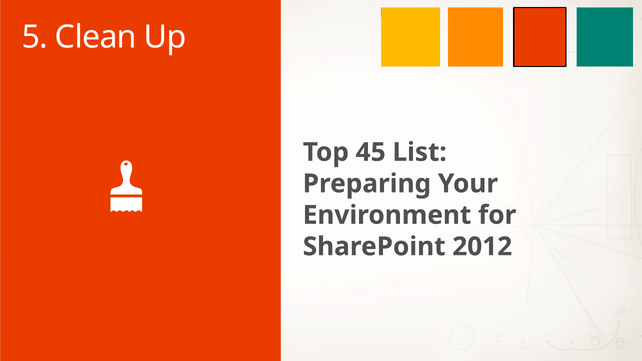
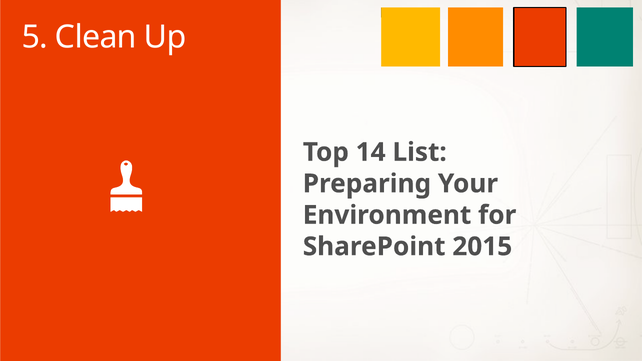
45: 45 -> 14
2012: 2012 -> 2015
